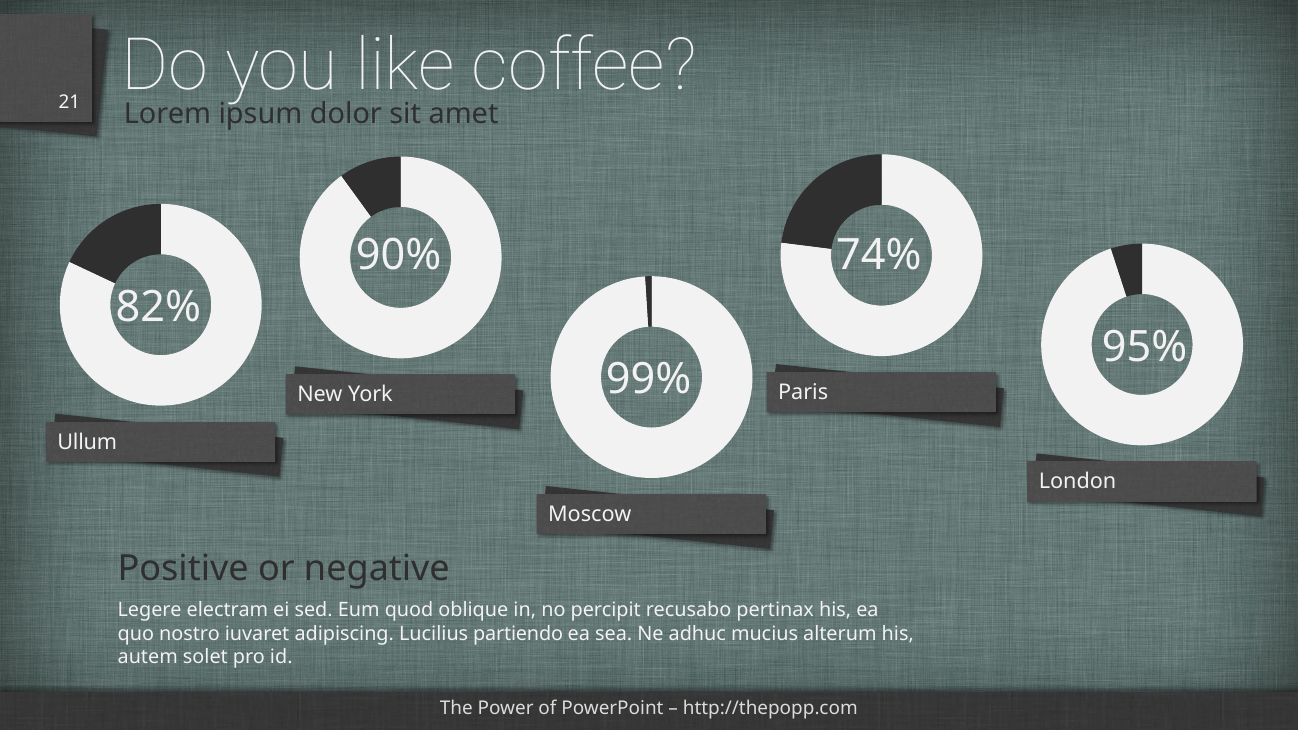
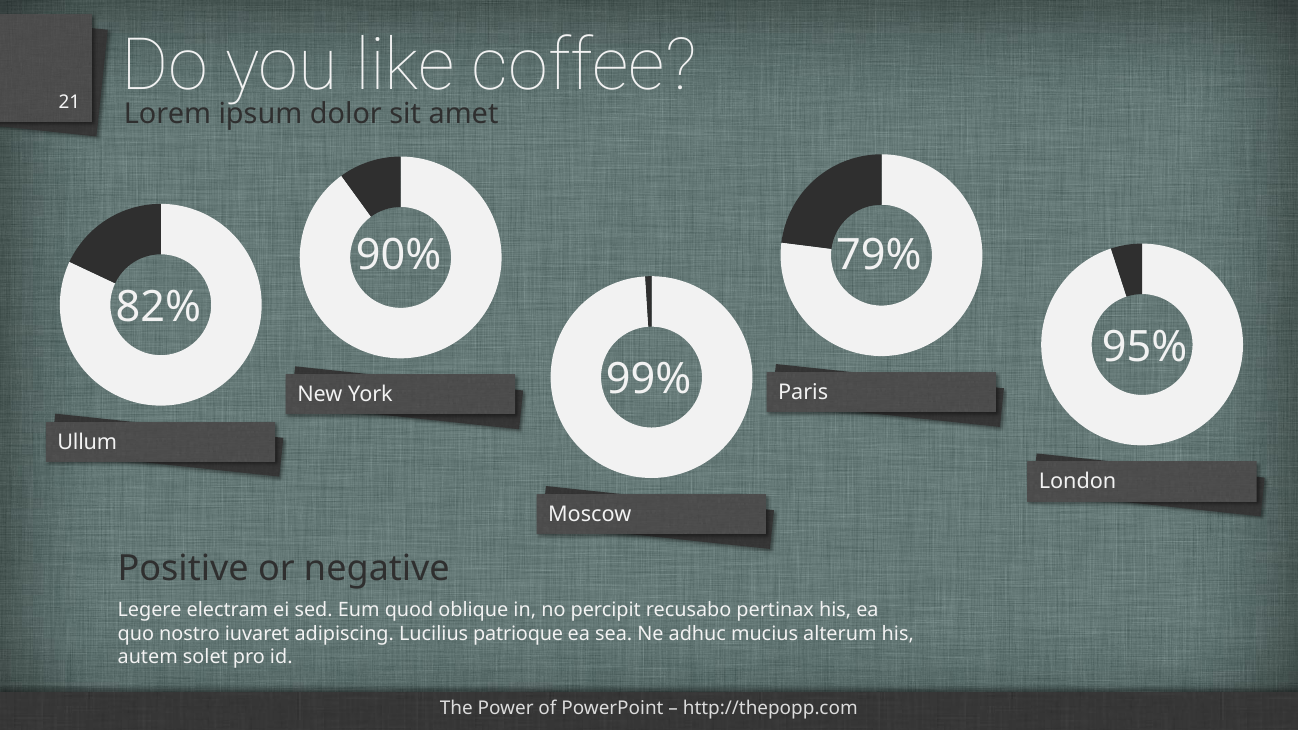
74%: 74% -> 79%
partiendo: partiendo -> patrioque
